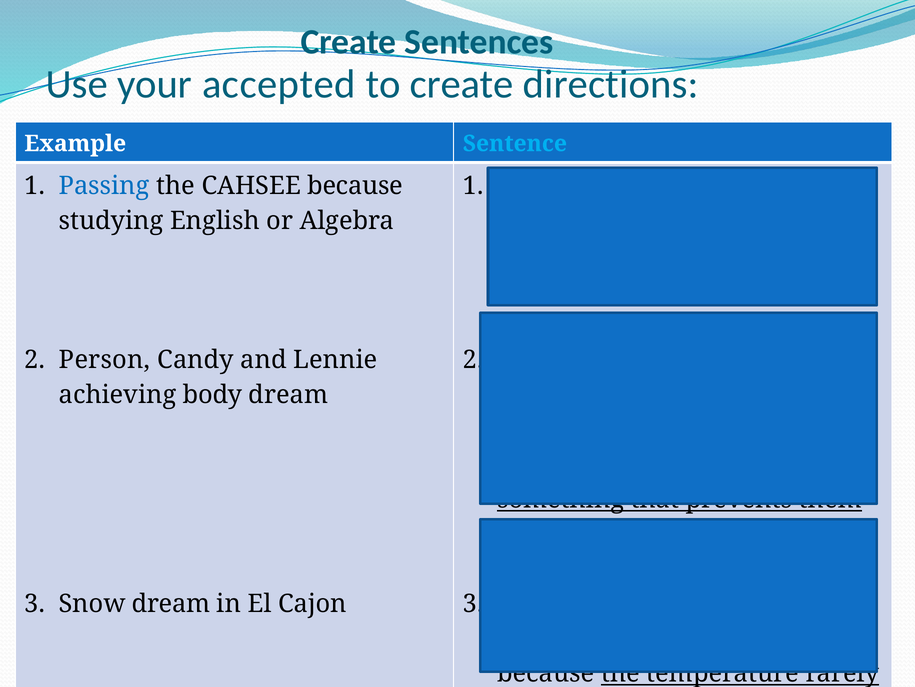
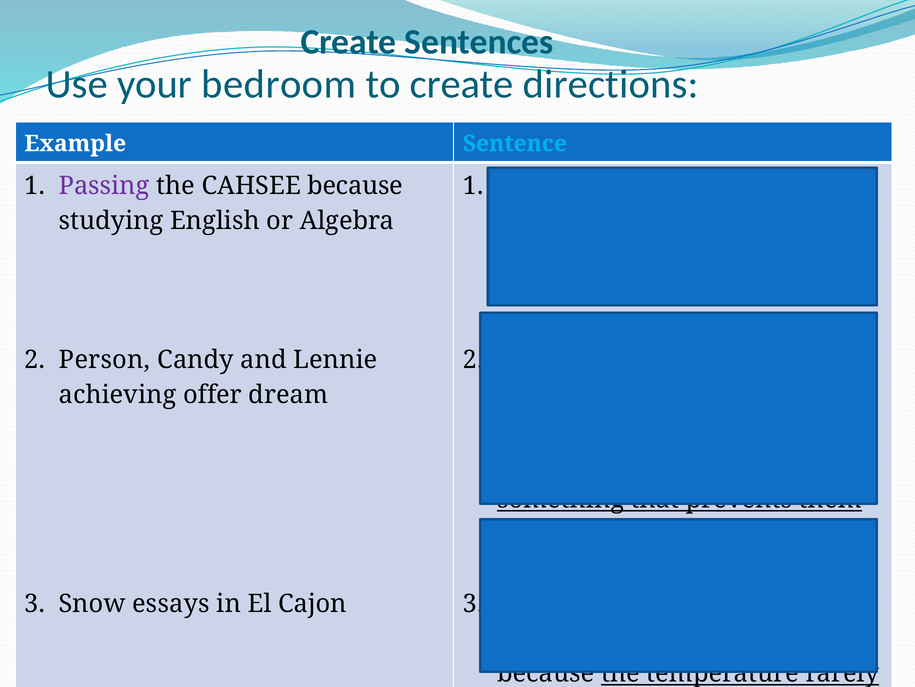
accepted: accepted -> bedroom
Passing colour: blue -> purple
body: body -> offer
Snow dream: dream -> essays
